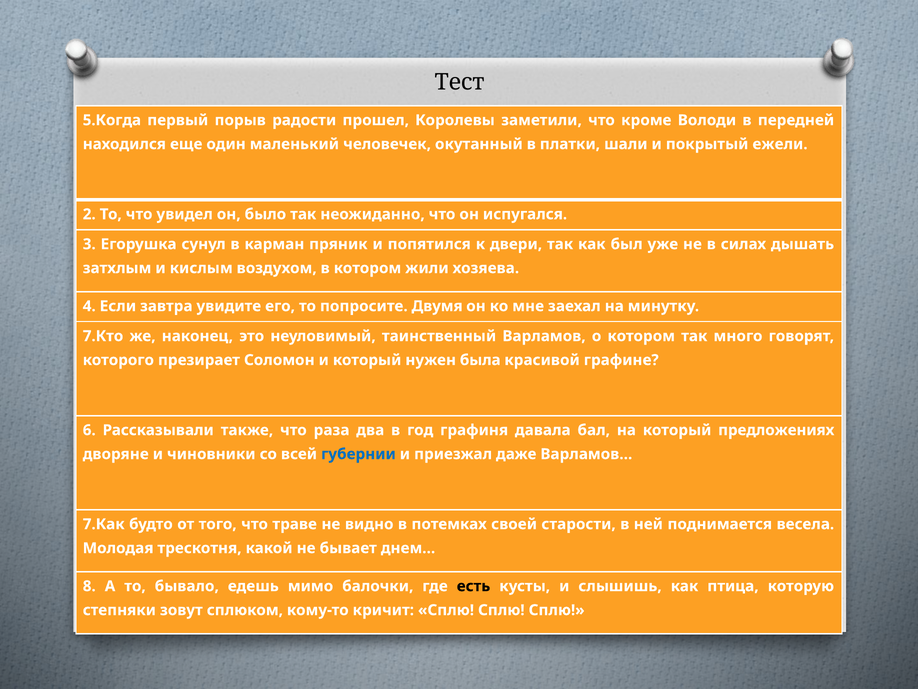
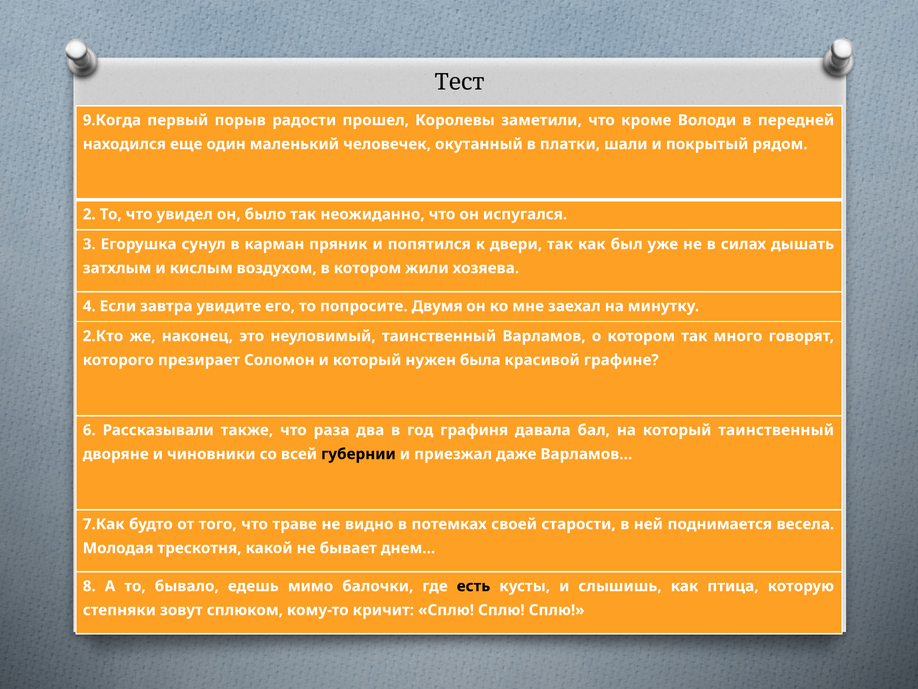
5.Когда: 5.Когда -> 9.Когда
ежели: ежели -> рядом
7.Кто: 7.Кто -> 2.Кто
который предложениях: предложениях -> таинственный
губернии colour: blue -> black
